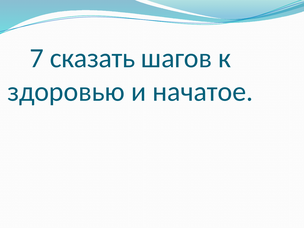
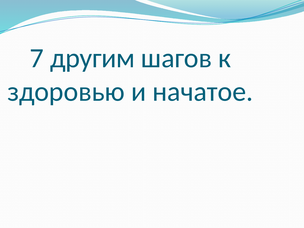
сказать: сказать -> другим
